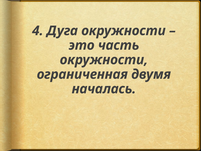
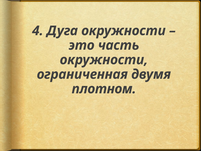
началась: началась -> плотном
